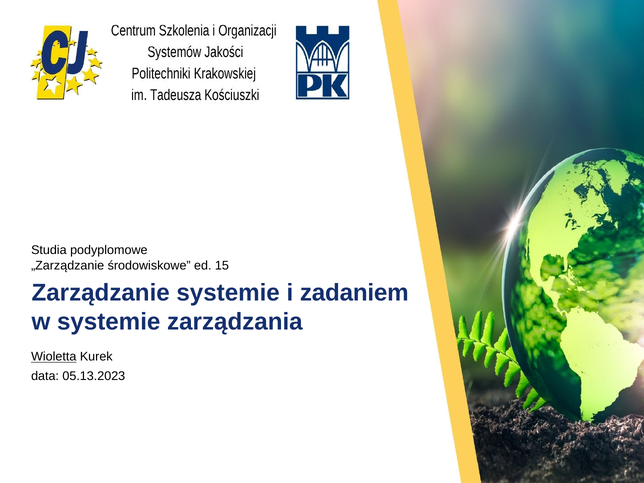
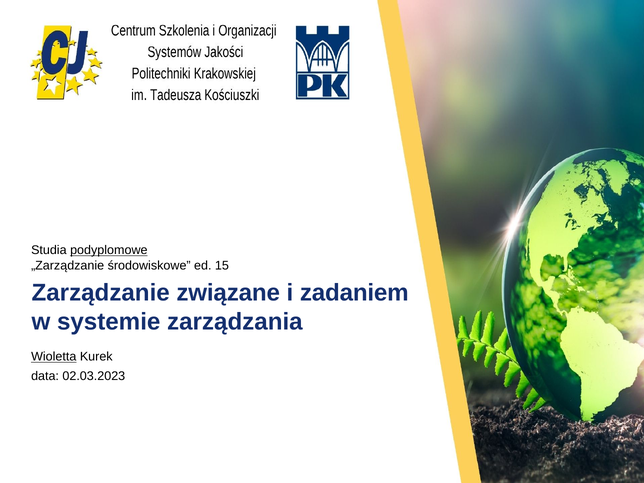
podyplomowe underline: none -> present
Zarządzanie systemie: systemie -> związane
05.13.2023: 05.13.2023 -> 02.03.2023
